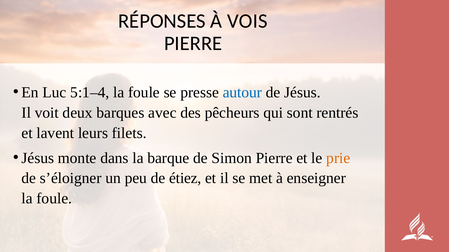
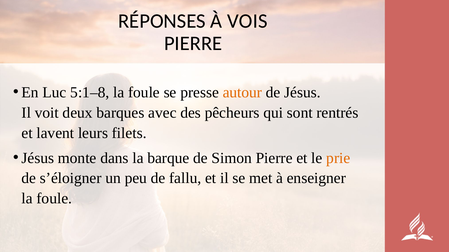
5:1–4: 5:1–4 -> 5:1–8
autour colour: blue -> orange
étiez: étiez -> fallu
